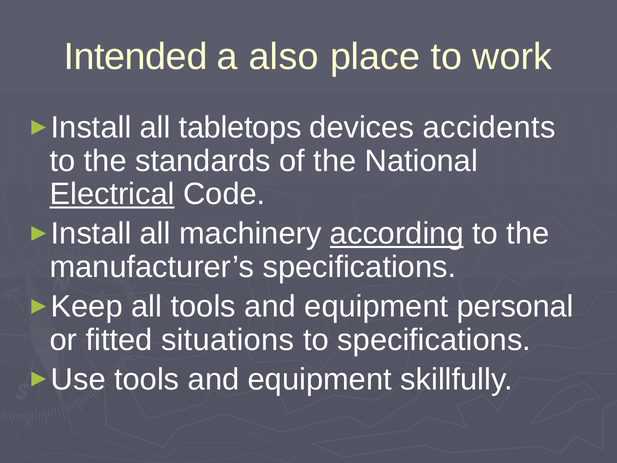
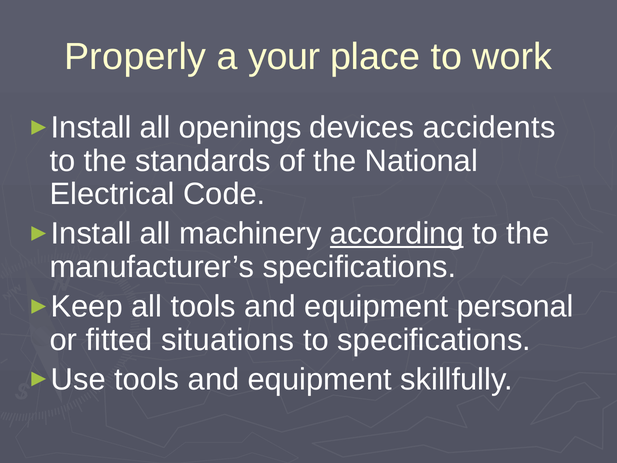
Intended: Intended -> Properly
also: also -> your
tabletops: tabletops -> openings
Electrical underline: present -> none
